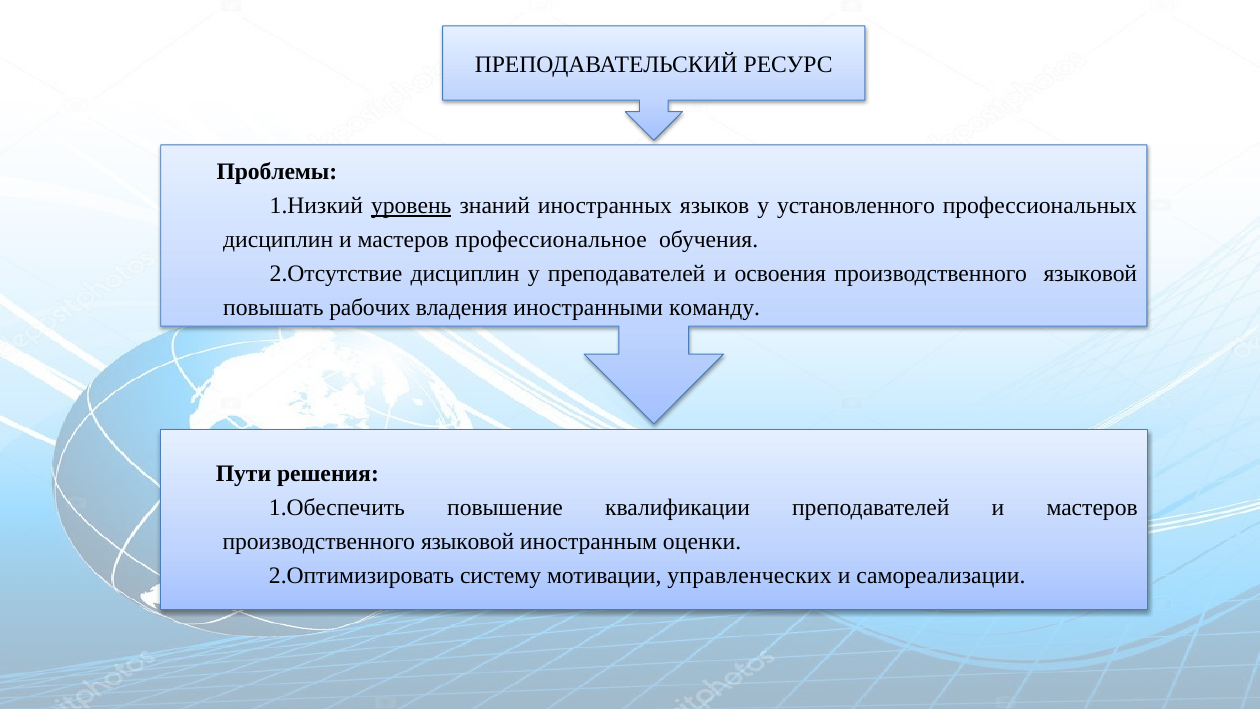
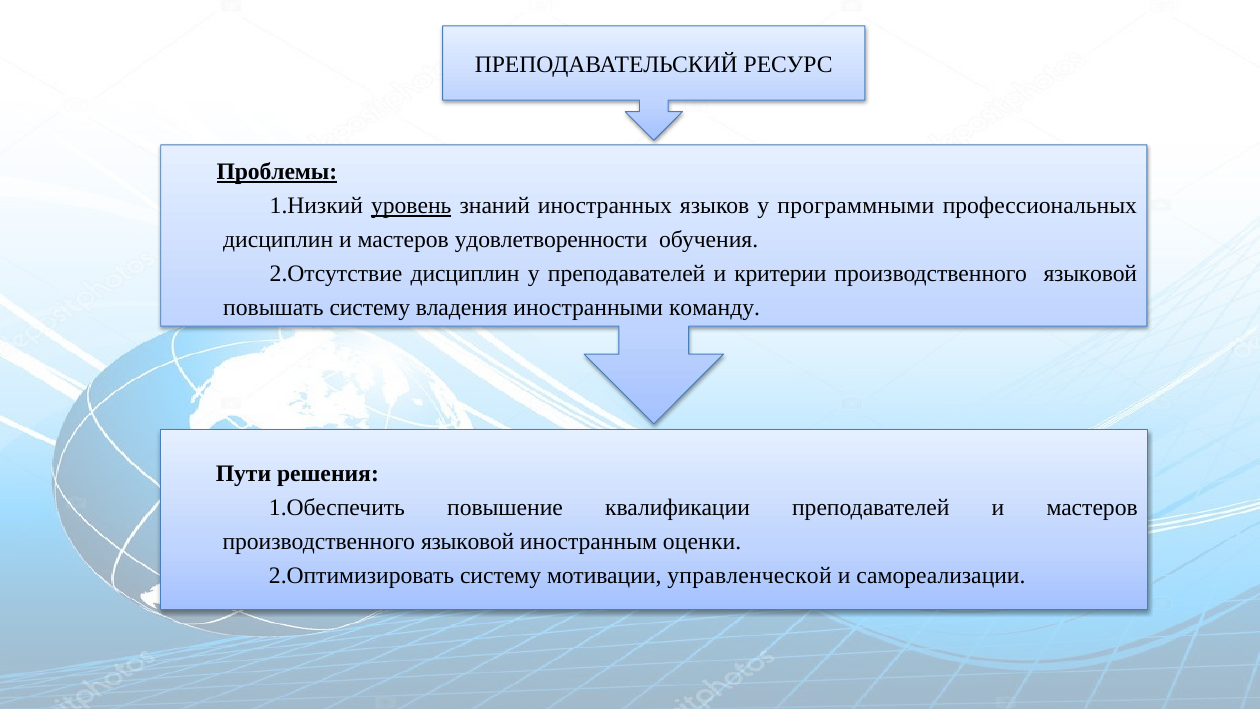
Проблемы underline: none -> present
установленного: установленного -> программными
профессиональное: профессиональное -> удовлетворенности
освоения: освоения -> критерии
повышать рабочих: рабочих -> систему
управленческих: управленческих -> управленческой
